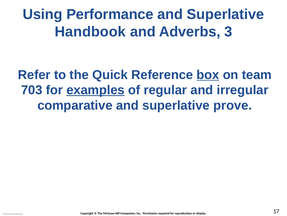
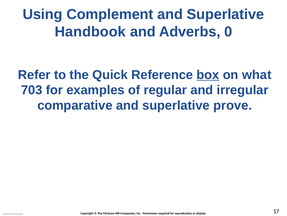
Performance: Performance -> Complement
3: 3 -> 0
team: team -> what
examples underline: present -> none
